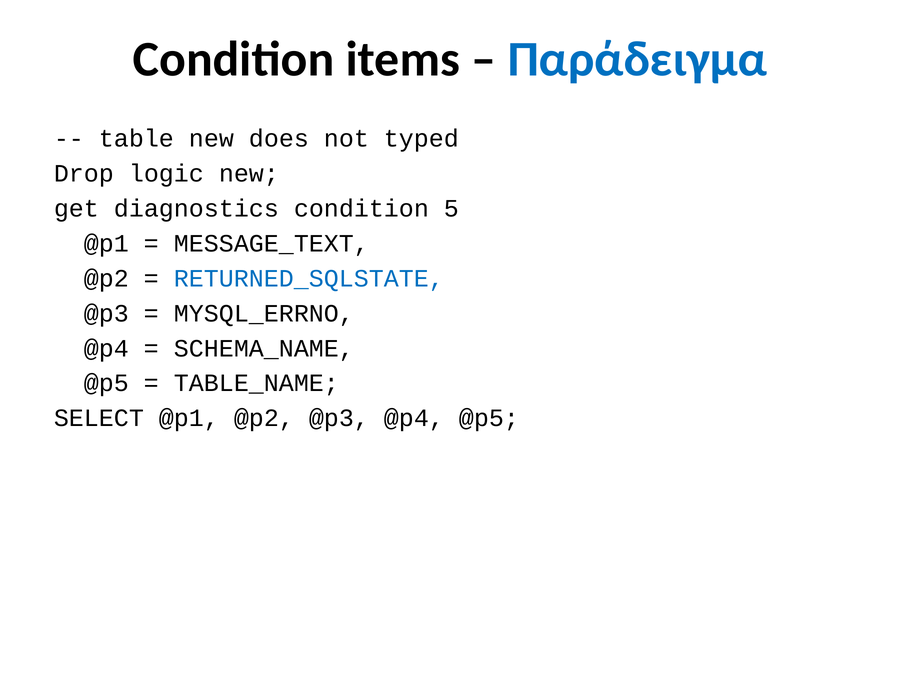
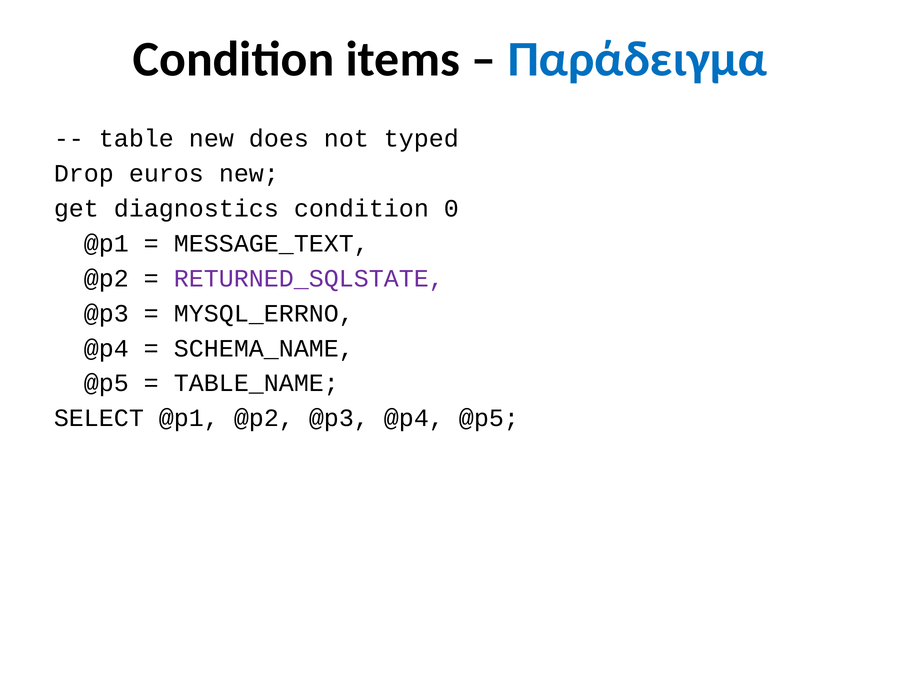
logic: logic -> euros
5: 5 -> 0
RETURNED_SQLSTATE colour: blue -> purple
